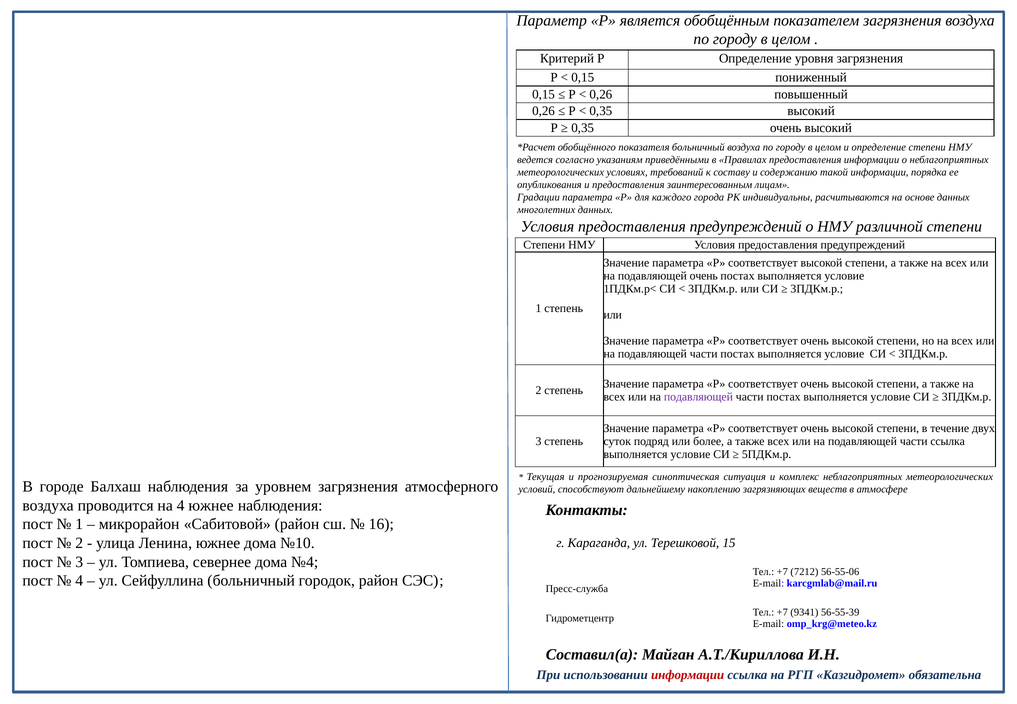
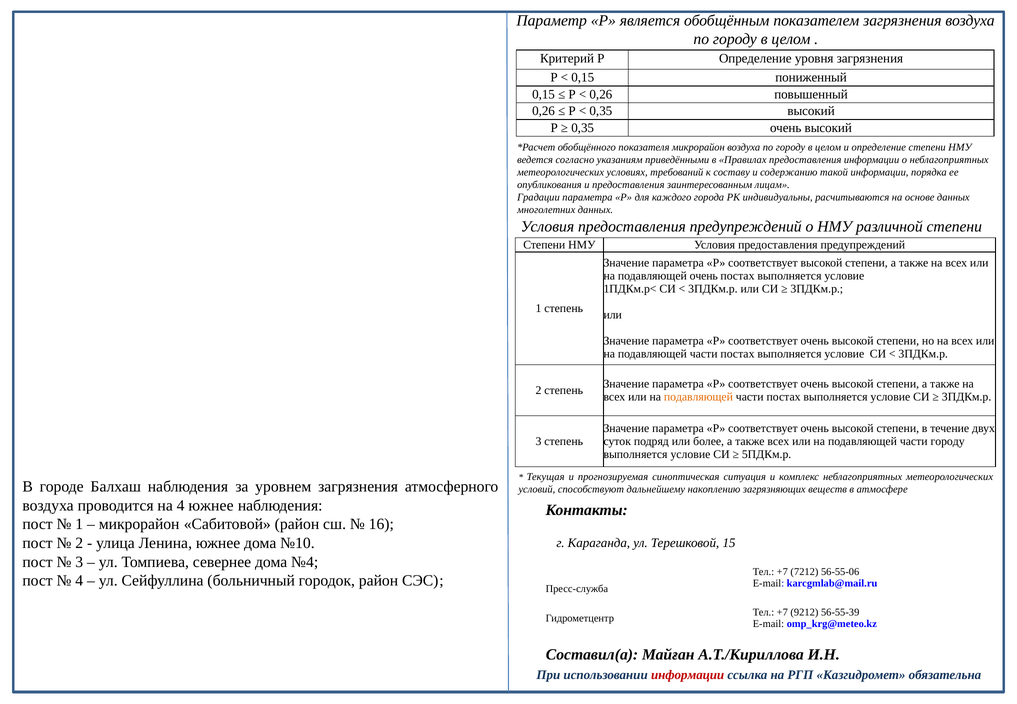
показателя больничный: больничный -> микрорайон
подавляющей at (698, 397) colour: purple -> orange
части ссылка: ссылка -> городу
9341: 9341 -> 9212
